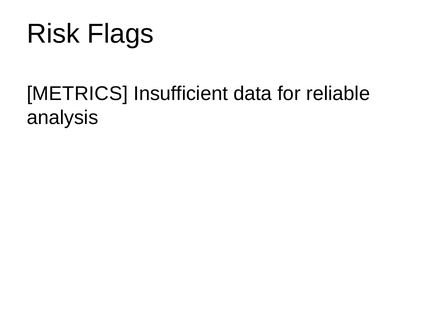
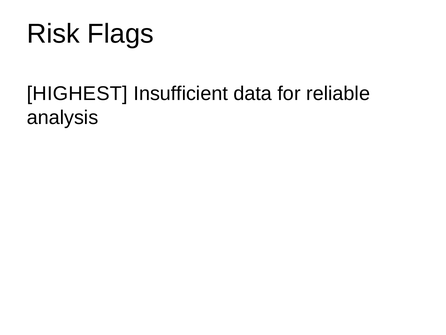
METRICS: METRICS -> HIGHEST
